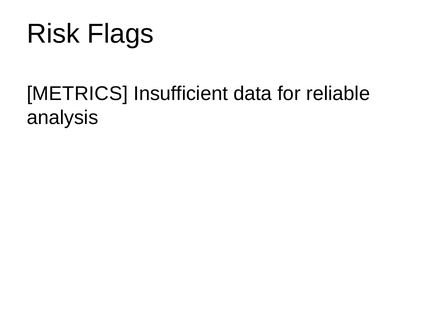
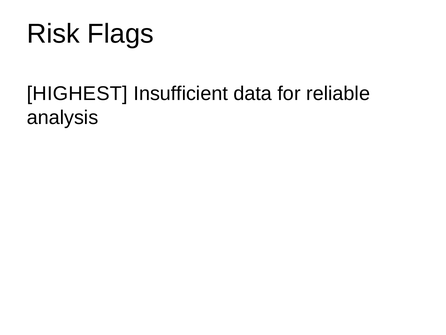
METRICS: METRICS -> HIGHEST
